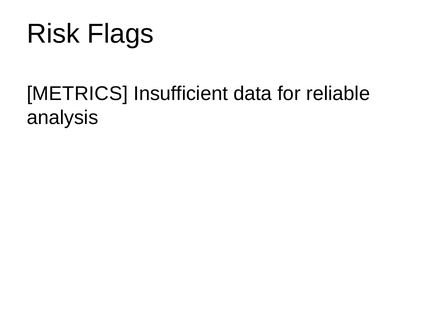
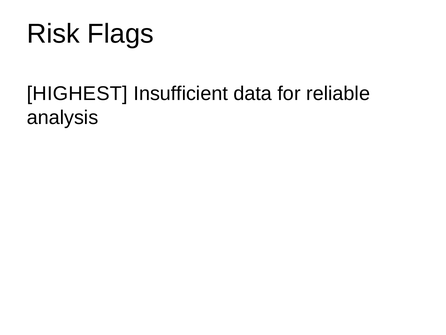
METRICS: METRICS -> HIGHEST
